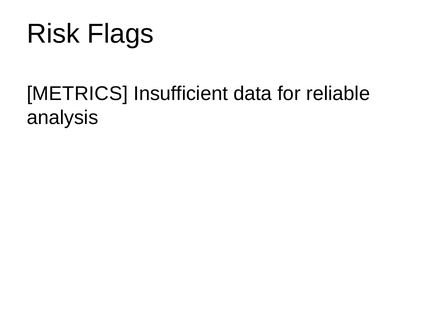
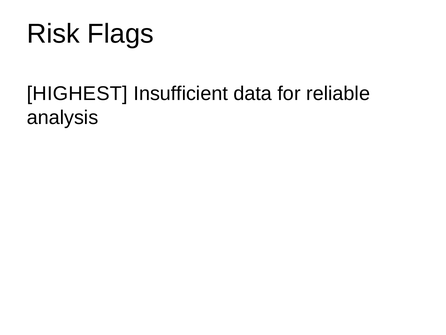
METRICS: METRICS -> HIGHEST
